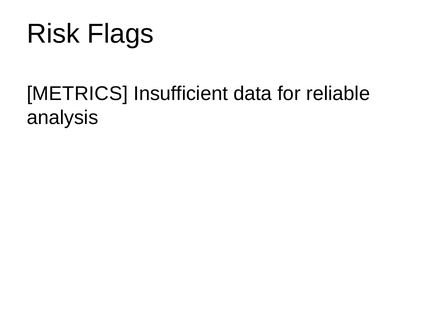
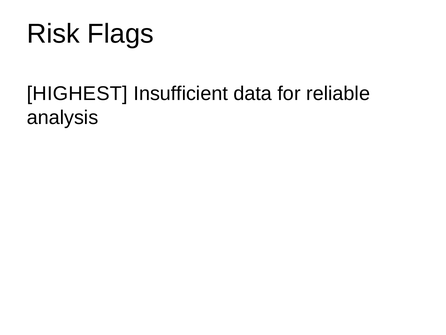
METRICS: METRICS -> HIGHEST
